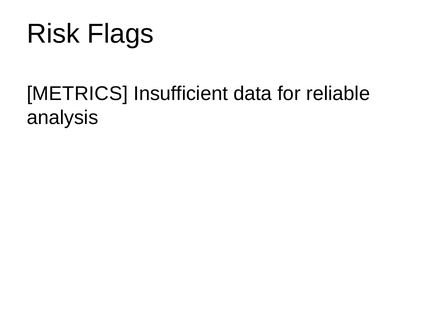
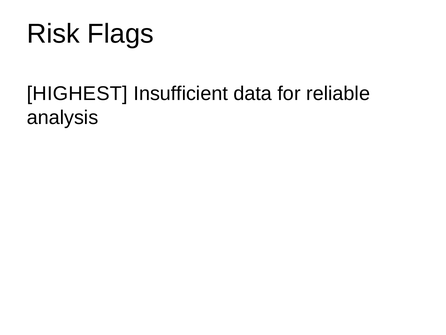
METRICS: METRICS -> HIGHEST
